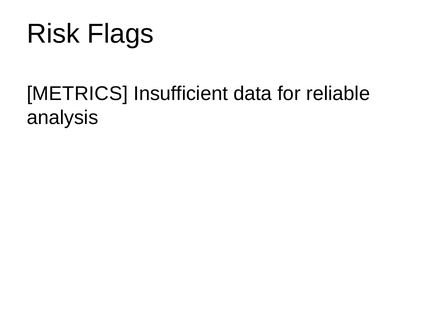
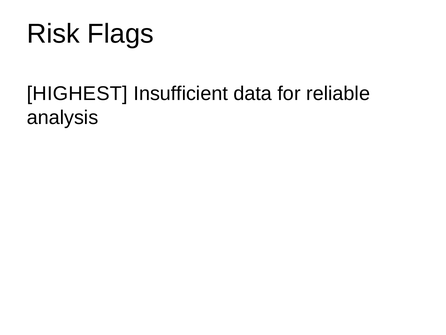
METRICS: METRICS -> HIGHEST
